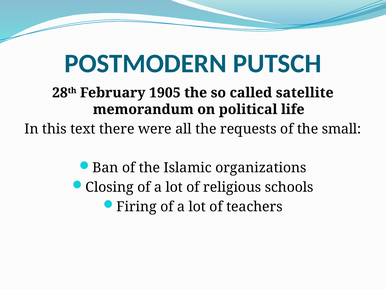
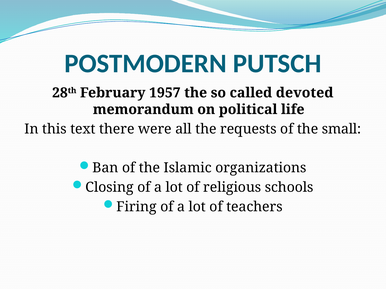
1905: 1905 -> 1957
satellite: satellite -> devoted
